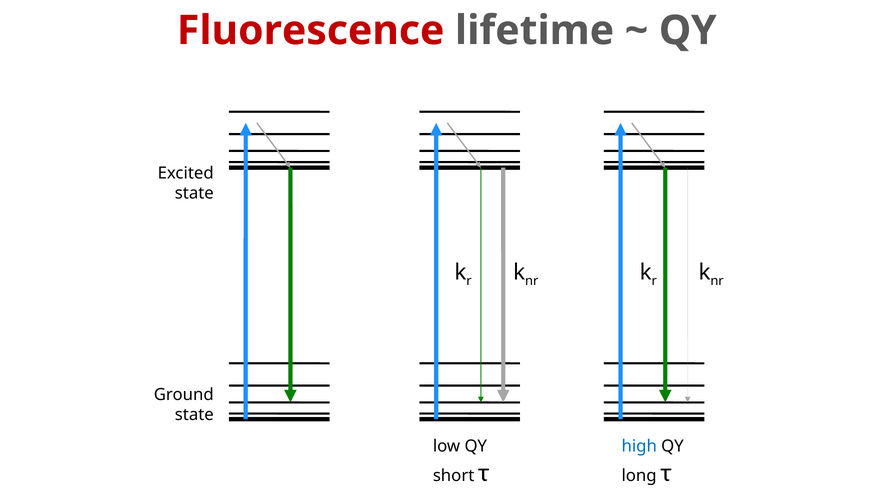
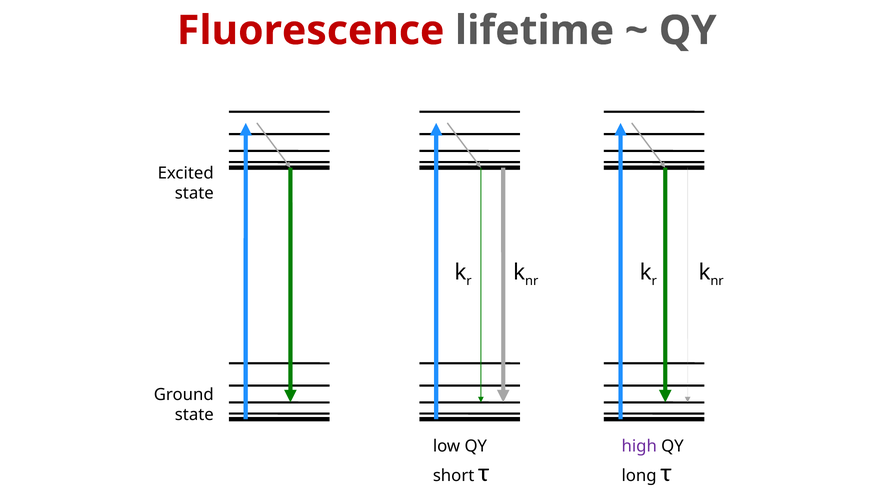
high colour: blue -> purple
